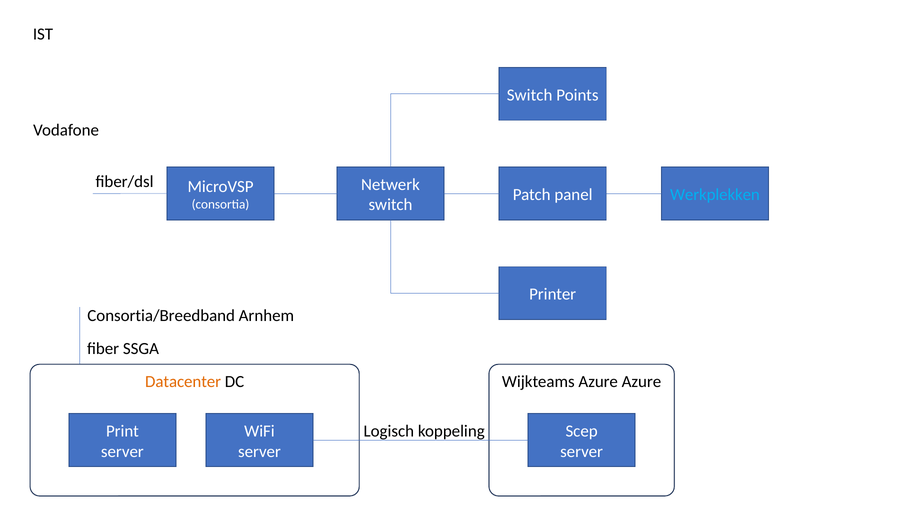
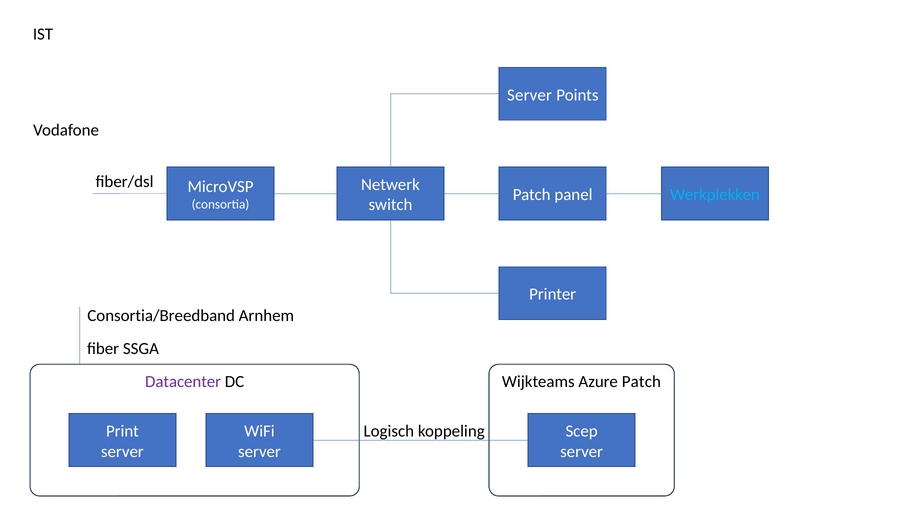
Switch at (530, 95): Switch -> Server
Datacenter colour: orange -> purple
Azure Azure: Azure -> Patch
